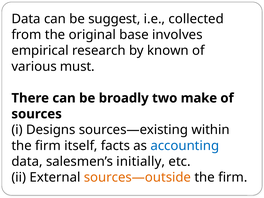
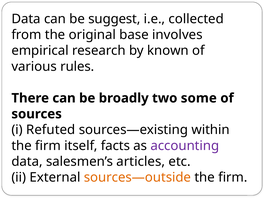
must: must -> rules
make: make -> some
Designs: Designs -> Refuted
accounting colour: blue -> purple
initially: initially -> articles
